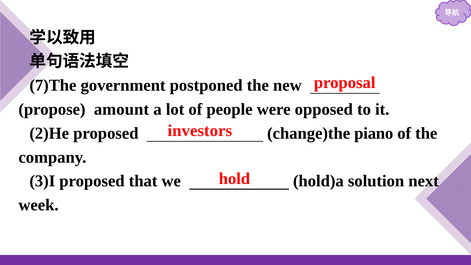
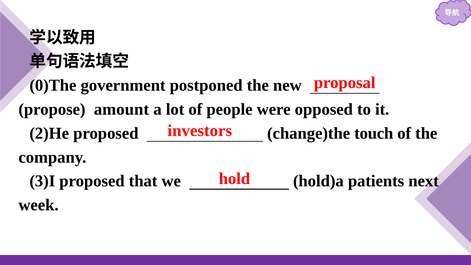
7)The: 7)The -> 0)The
piano: piano -> touch
solution: solution -> patients
